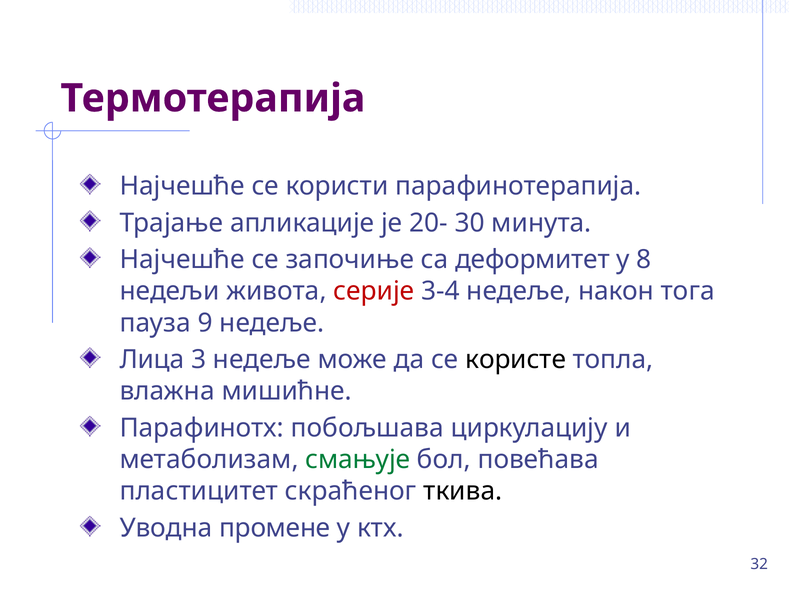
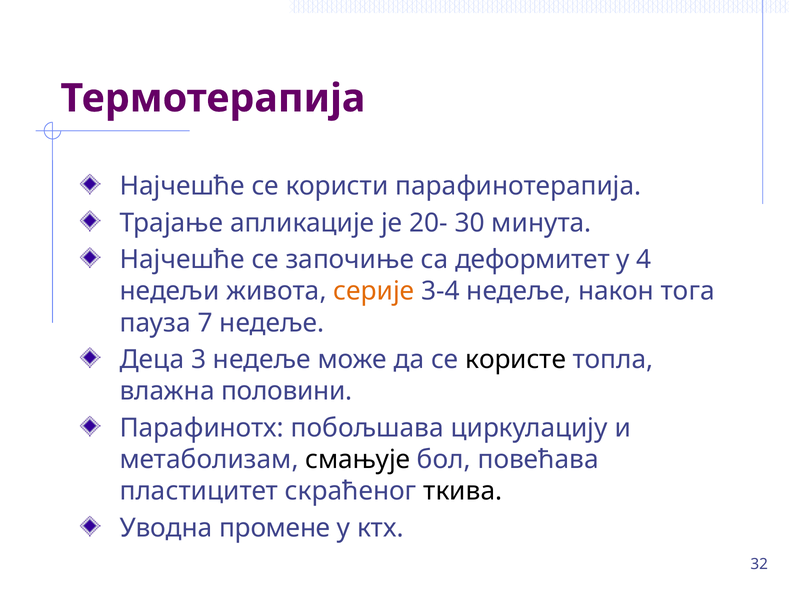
8: 8 -> 4
серије colour: red -> orange
9: 9 -> 7
Лица: Лица -> Деца
мишићне: мишићне -> половини
смањује colour: green -> black
